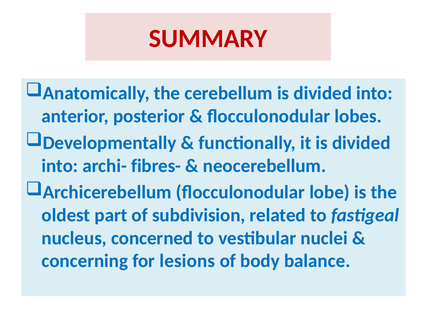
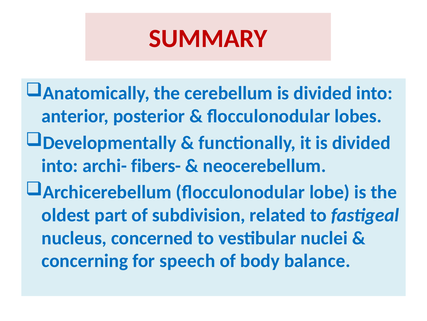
fibres-: fibres- -> fibers-
lesions: lesions -> speech
